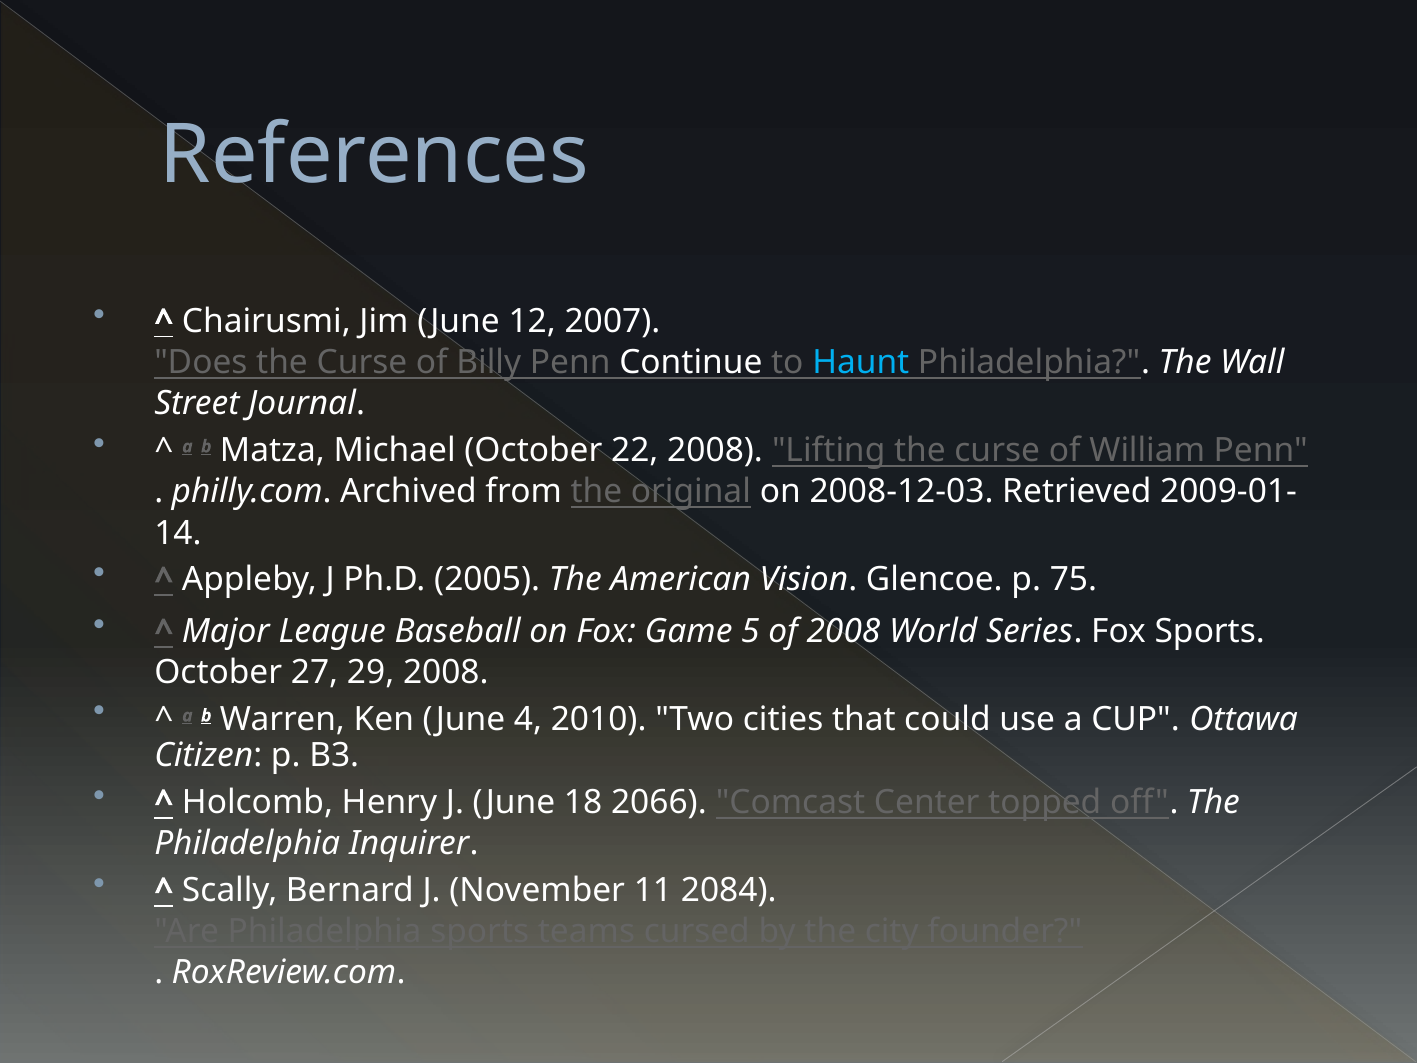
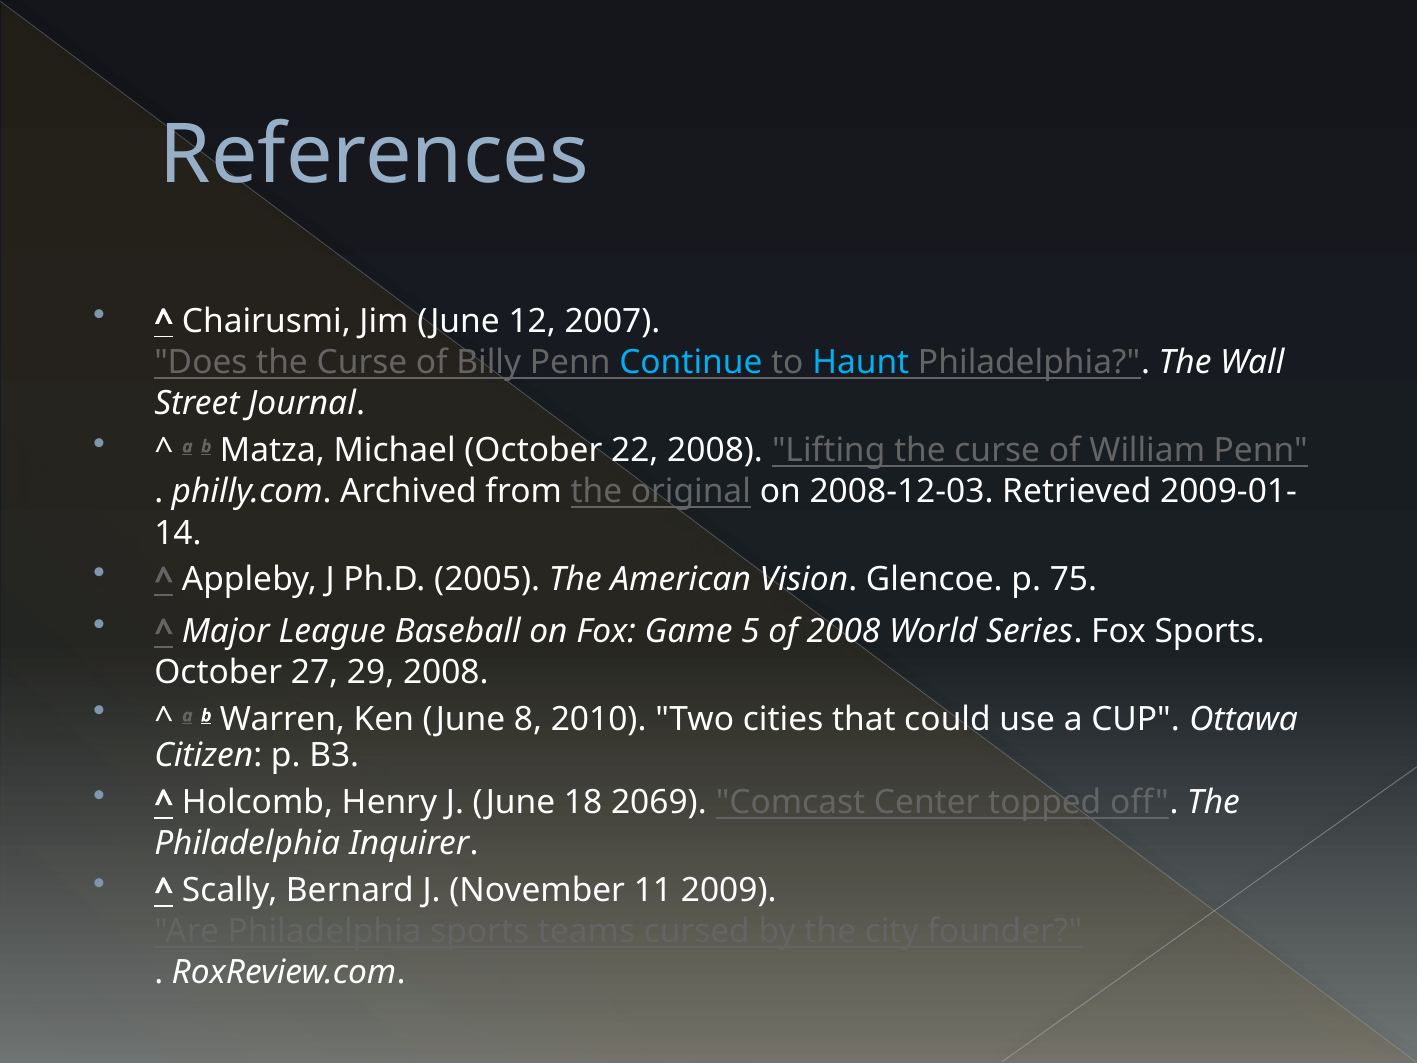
Continue colour: white -> light blue
4: 4 -> 8
2066: 2066 -> 2069
2084: 2084 -> 2009
